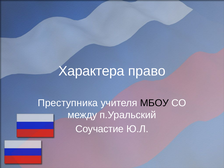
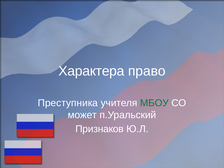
МБОУ colour: black -> green
между: между -> может
Соучастие: Соучастие -> Признаков
